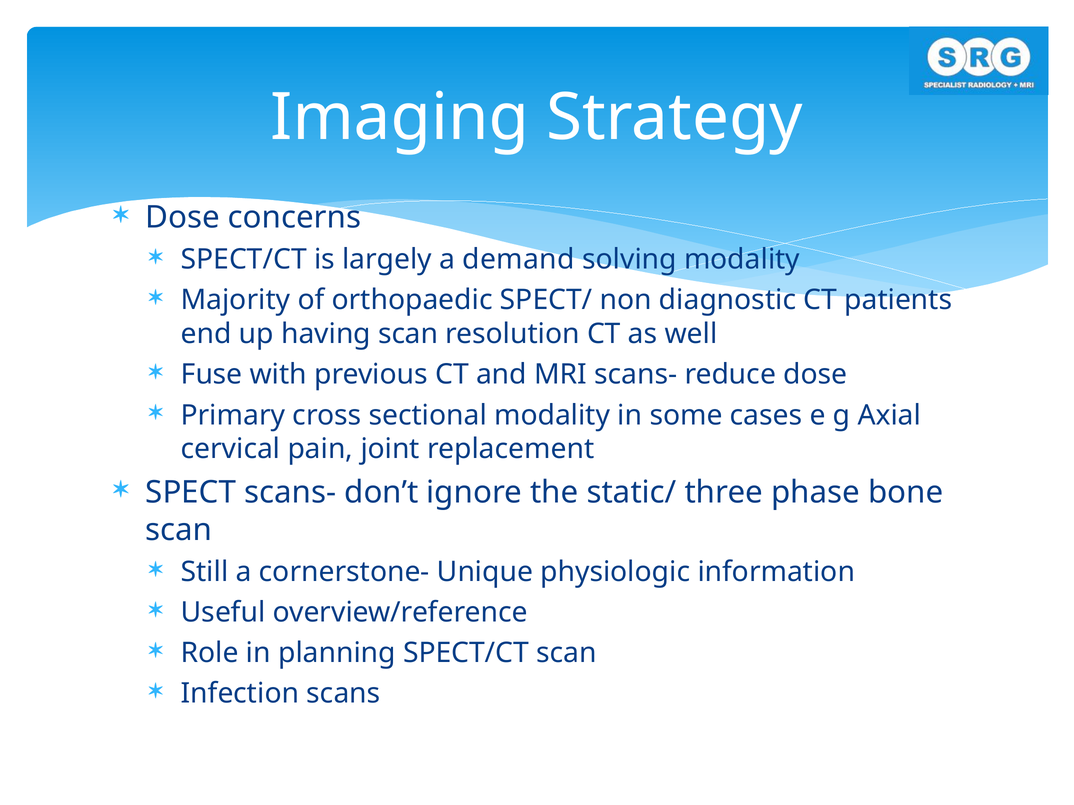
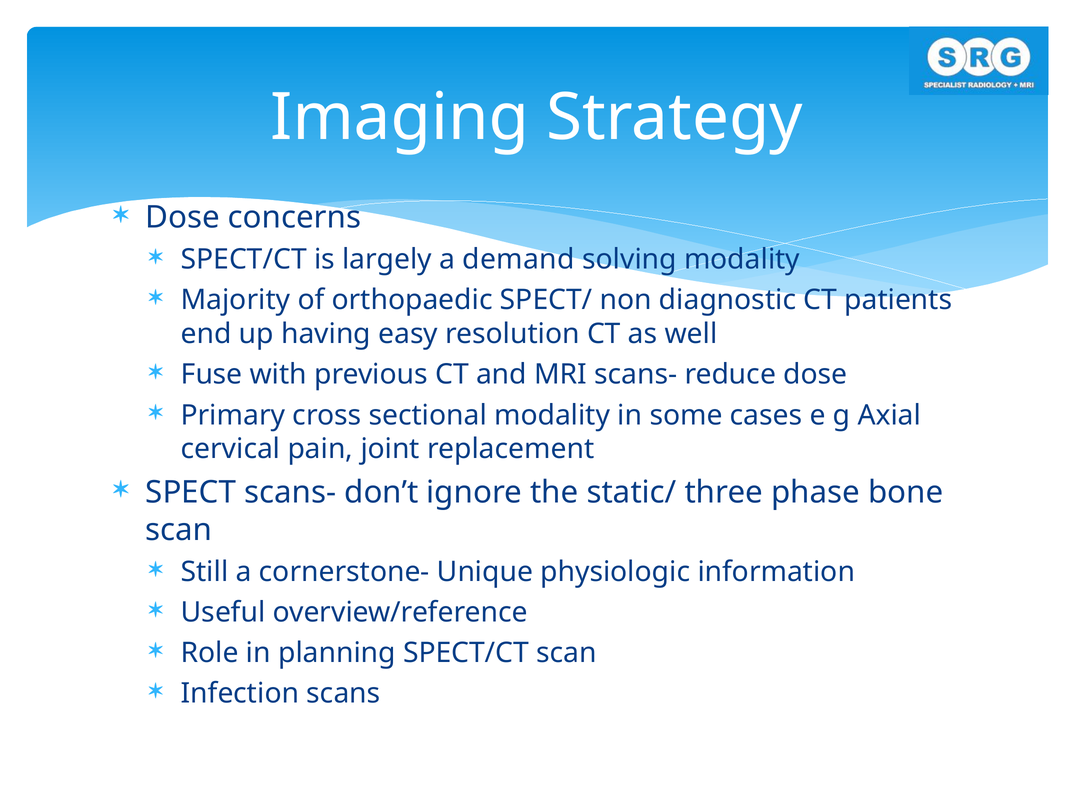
having scan: scan -> easy
